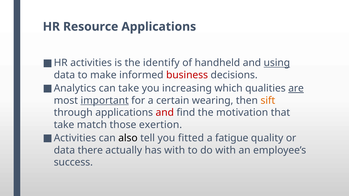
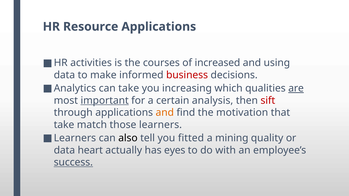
identify: identify -> courses
handheld: handheld -> increased
using underline: present -> none
wearing: wearing -> analysis
sift colour: orange -> red
and at (165, 113) colour: red -> orange
those exertion: exertion -> learners
Activities at (75, 138): Activities -> Learners
fatigue: fatigue -> mining
there: there -> heart
has with: with -> eyes
success underline: none -> present
